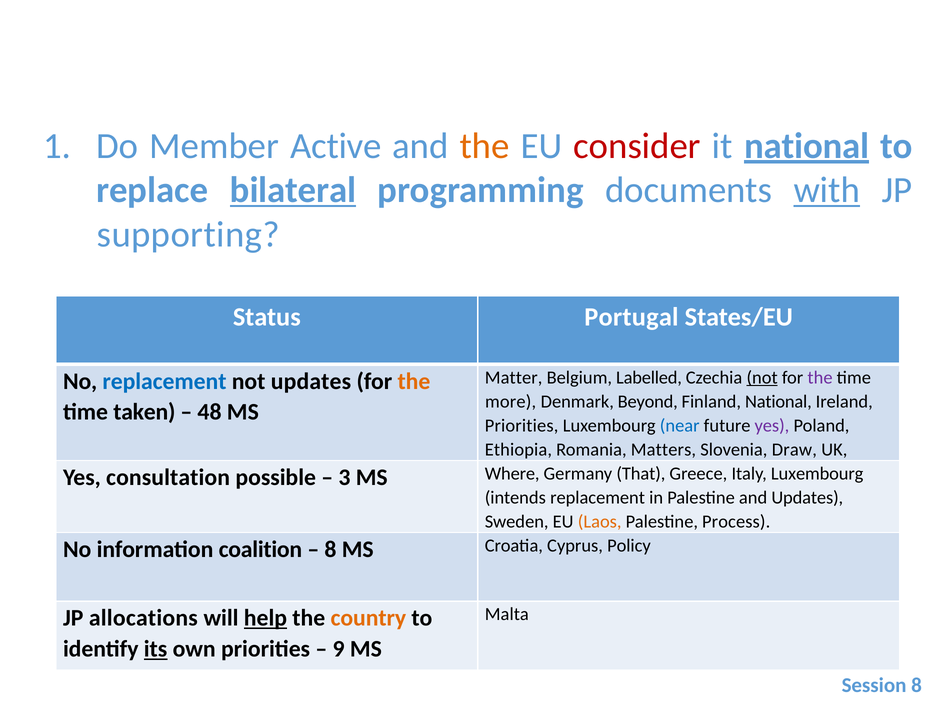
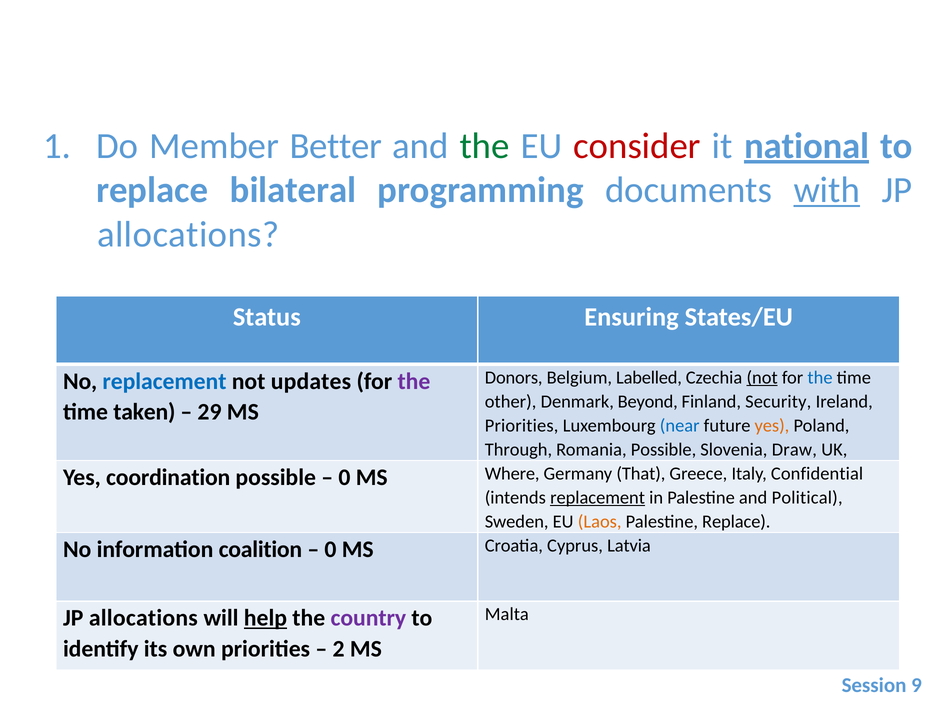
Active: Active -> Better
the at (485, 146) colour: orange -> green
bilateral underline: present -> none
supporting at (188, 234): supporting -> allocations
Portugal: Portugal -> Ensuring
Matter: Matter -> Donors
the at (820, 377) colour: purple -> blue
the at (414, 381) colour: orange -> purple
more: more -> other
Finland National: National -> Security
48: 48 -> 29
yes at (772, 425) colour: purple -> orange
Ethiopia: Ethiopia -> Through
Romania Matters: Matters -> Possible
consultation: consultation -> coordination
3 at (344, 477): 3 -> 0
Italy Luxembourg: Luxembourg -> Confidential
replacement at (598, 498) underline: none -> present
and Updates: Updates -> Political
Palestine Process: Process -> Replace
8 at (330, 549): 8 -> 0
Policy: Policy -> Latvia
country colour: orange -> purple
its underline: present -> none
9: 9 -> 2
Session 8: 8 -> 9
